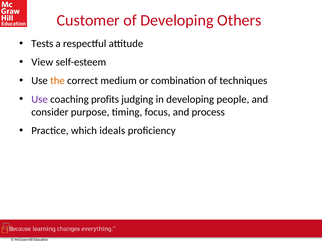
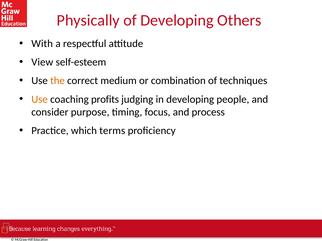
Customer: Customer -> Physically
Tests: Tests -> With
Use at (40, 99) colour: purple -> orange
ideals: ideals -> terms
